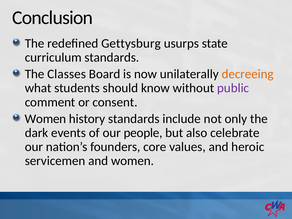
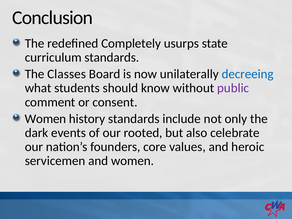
Gettysburg: Gettysburg -> Completely
decreeing colour: orange -> blue
people: people -> rooted
